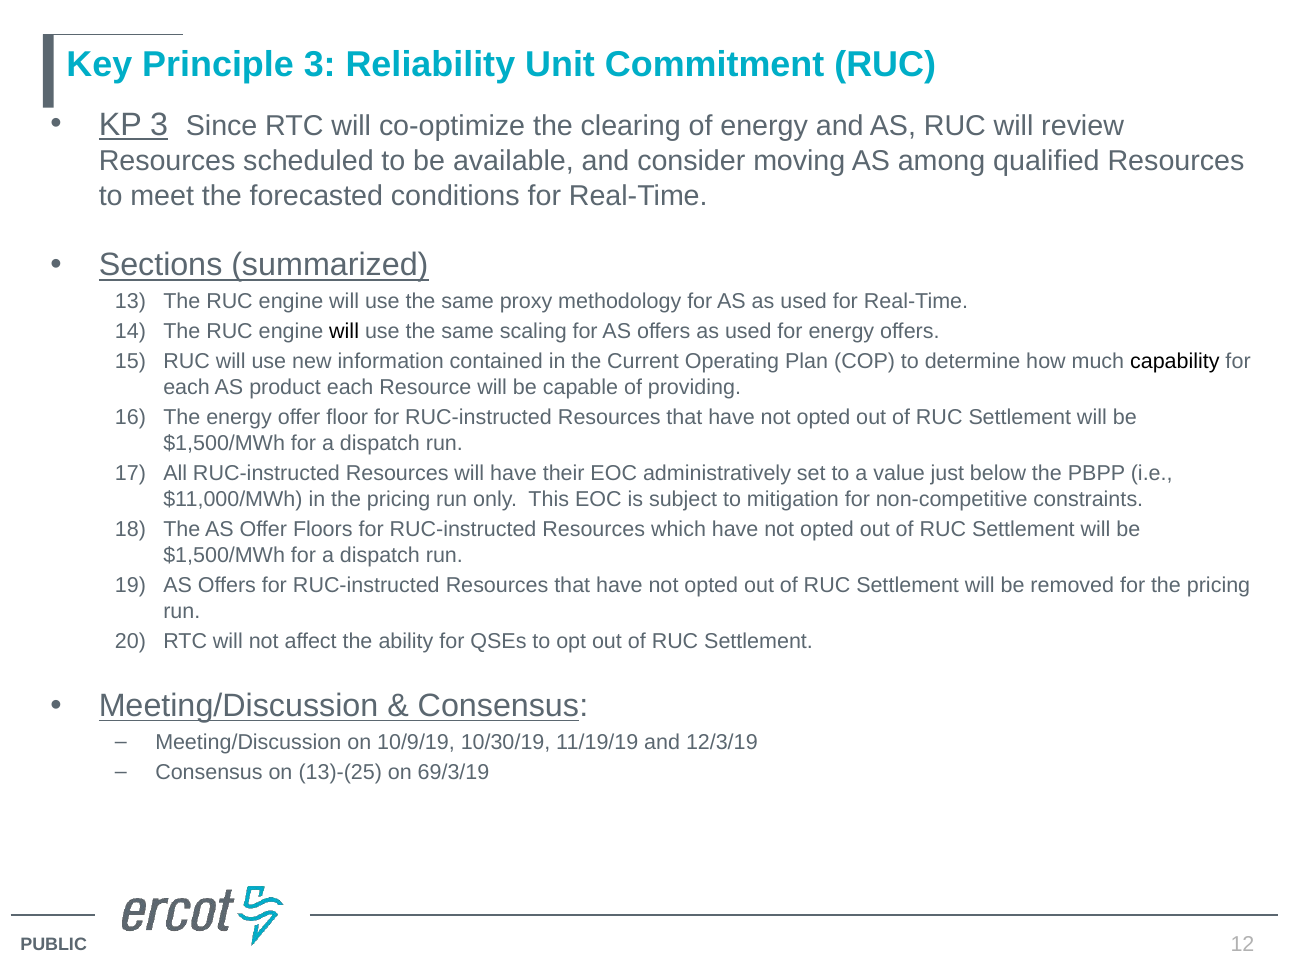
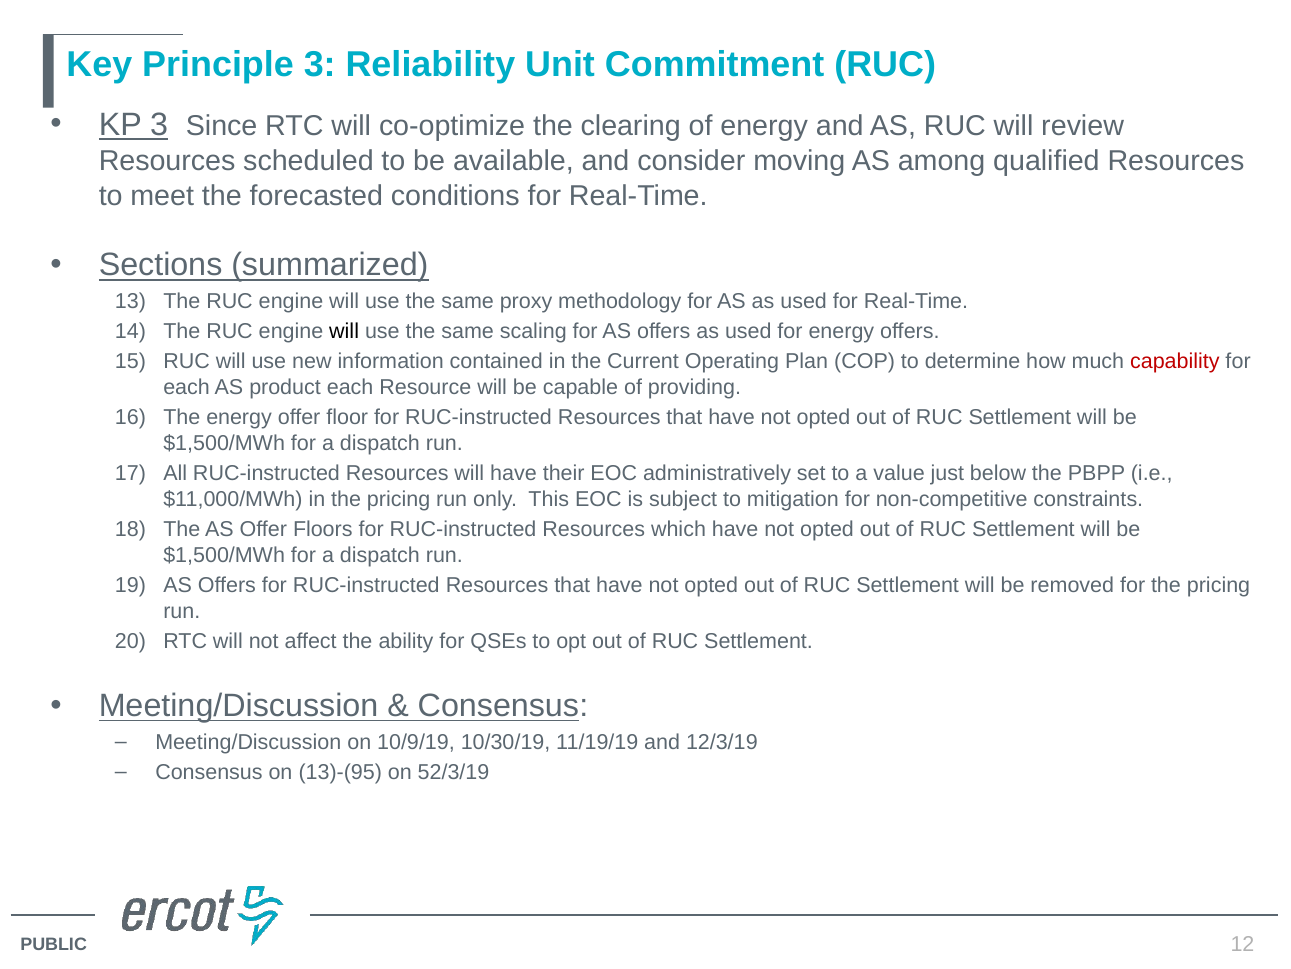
capability colour: black -> red
13)-(25: 13)-(25 -> 13)-(95
69/3/19: 69/3/19 -> 52/3/19
